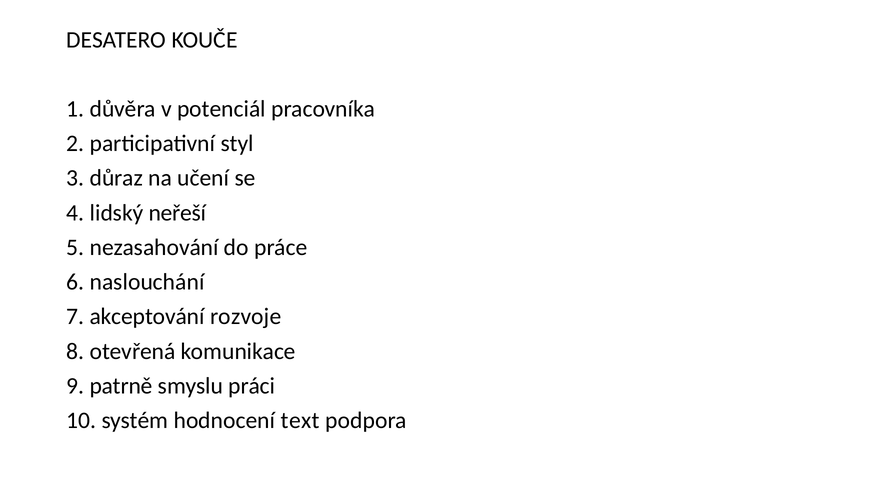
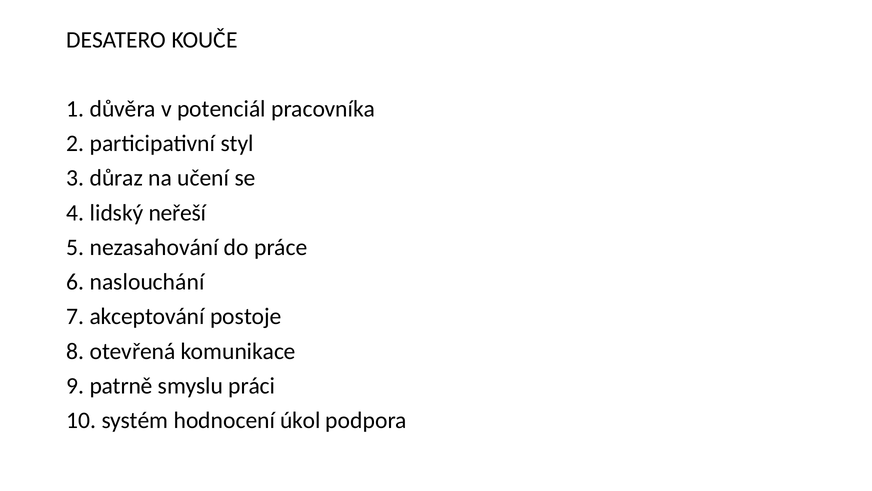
rozvoje: rozvoje -> postoje
text: text -> úkol
